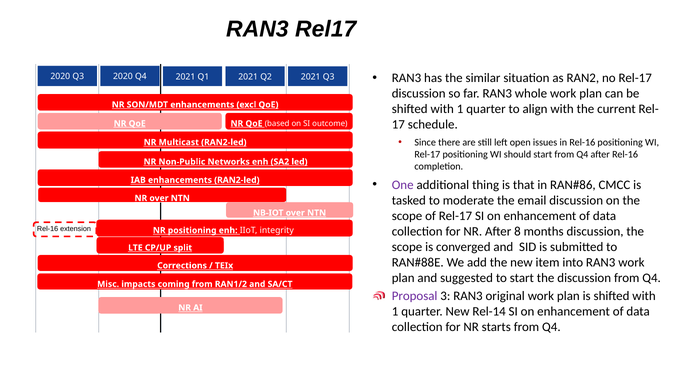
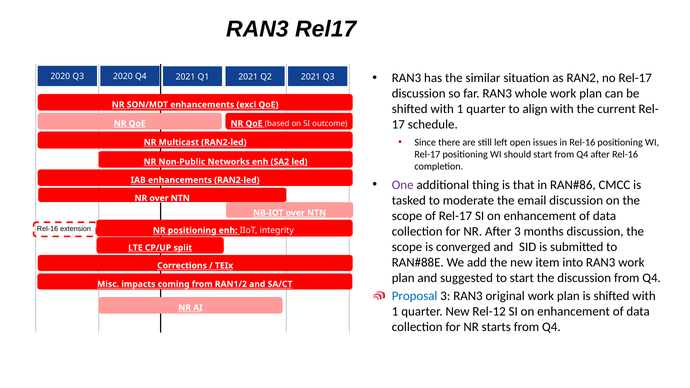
After 8: 8 -> 3
Proposal colour: purple -> blue
Rel-14: Rel-14 -> Rel-12
